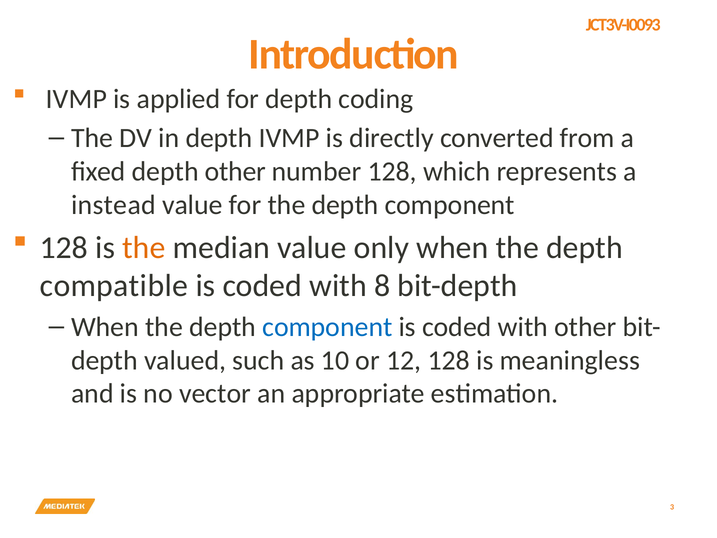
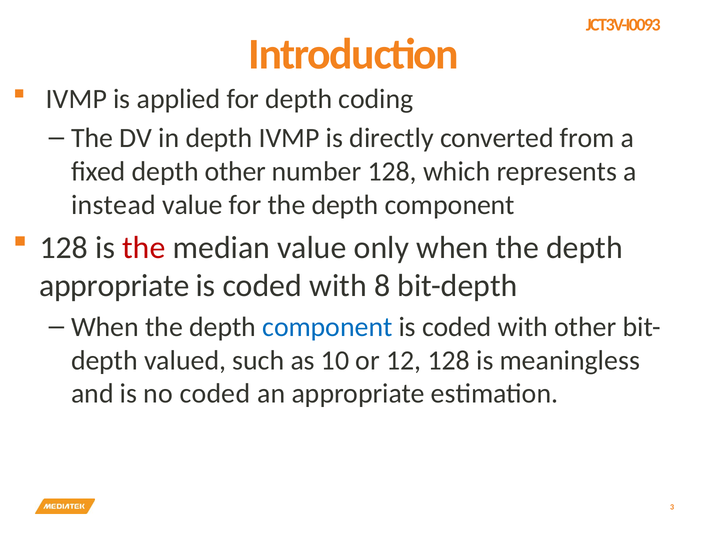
the at (144, 247) colour: orange -> red
compatible at (114, 286): compatible -> appropriate
no vector: vector -> coded
